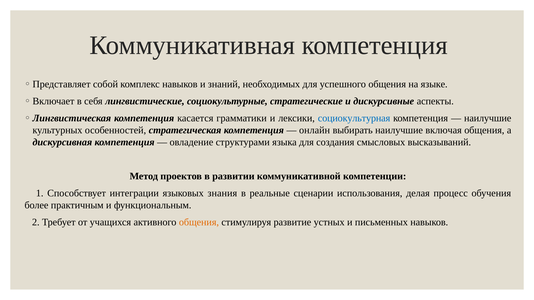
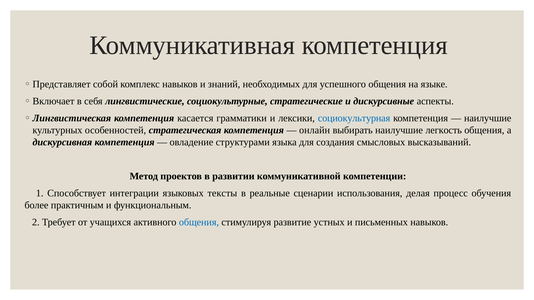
включая: включая -> легкость
знания: знания -> тексты
общения at (199, 223) colour: orange -> blue
